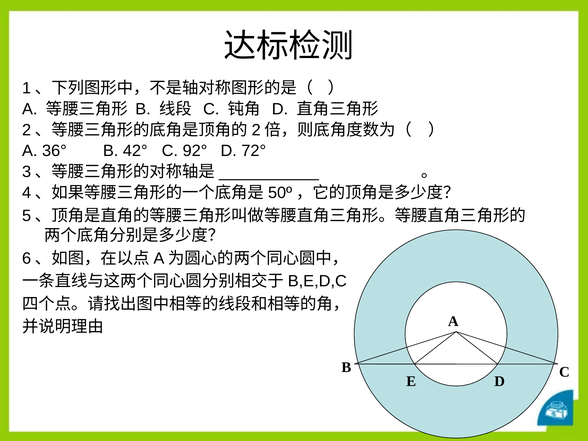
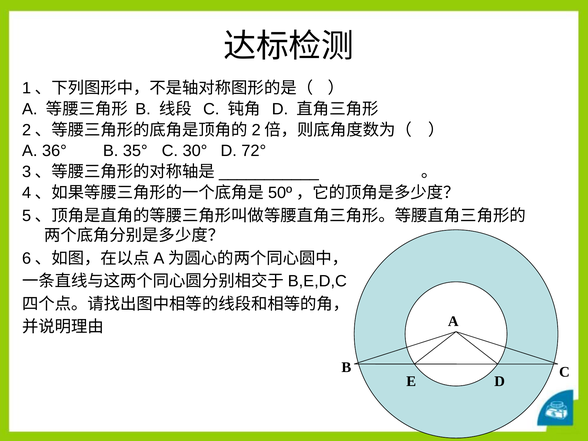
42°: 42° -> 35°
92°: 92° -> 30°
